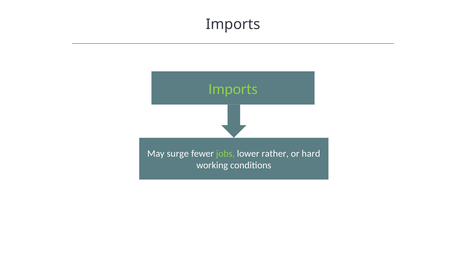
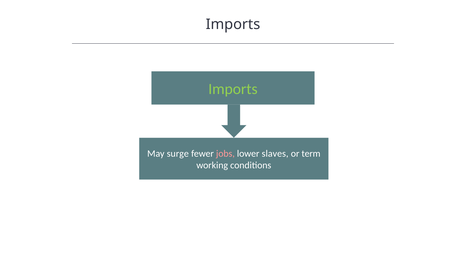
jobs colour: light green -> pink
rather: rather -> slaves
hard: hard -> term
